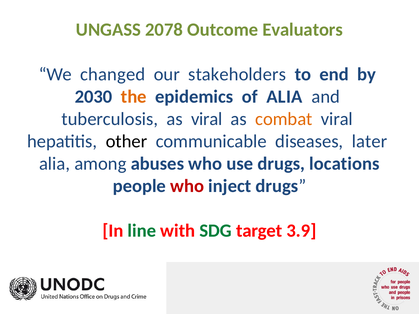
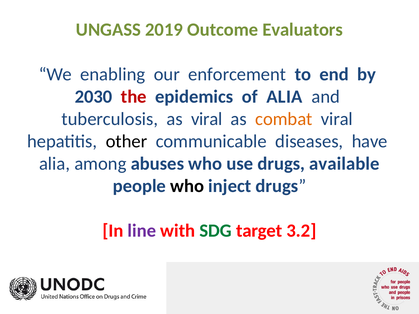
2078: 2078 -> 2019
changed: changed -> enabling
stakeholders: stakeholders -> enforcement
the colour: orange -> red
later: later -> have
locations: locations -> available
who at (187, 186) colour: red -> black
line colour: green -> purple
3.9: 3.9 -> 3.2
